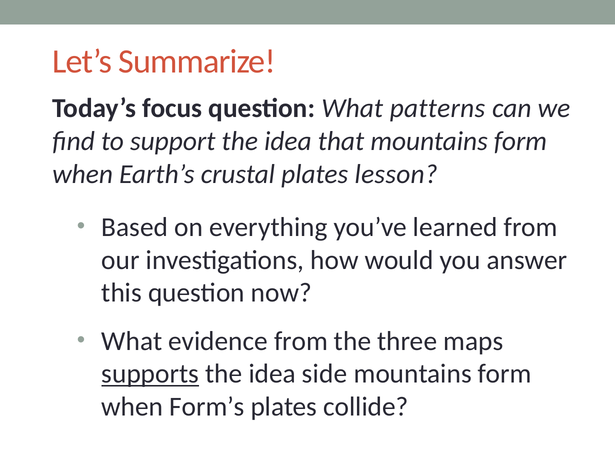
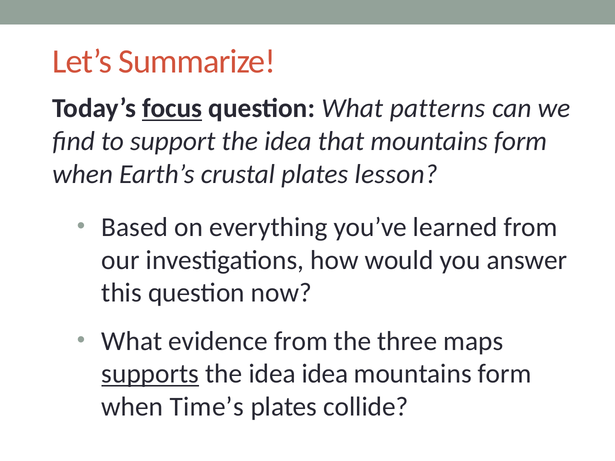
focus underline: none -> present
idea side: side -> idea
Form’s: Form’s -> Time’s
